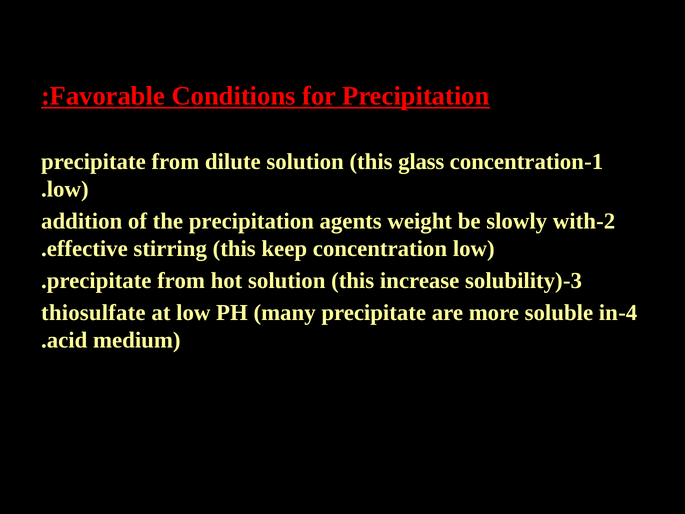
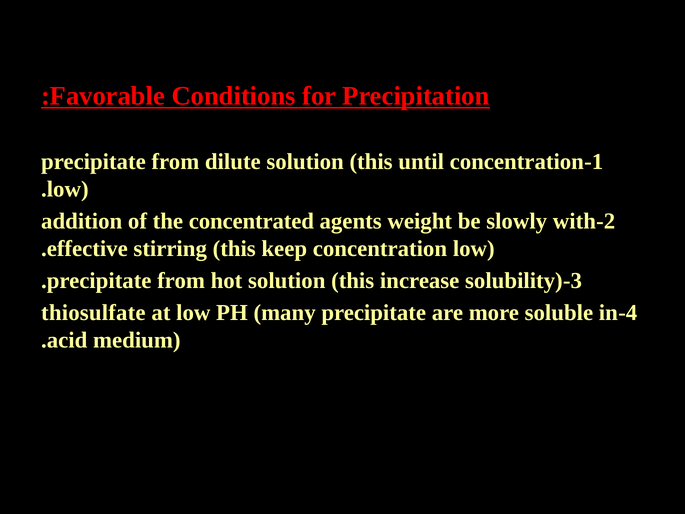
glass: glass -> until
the precipitation: precipitation -> concentrated
